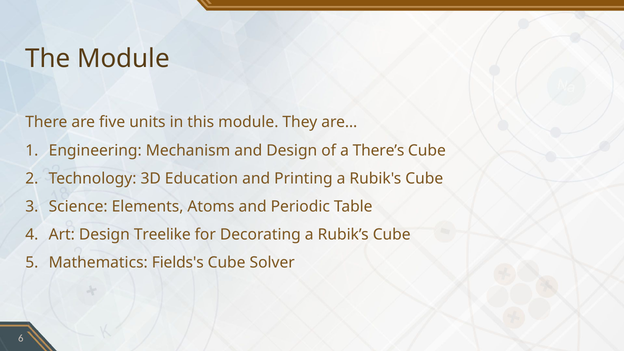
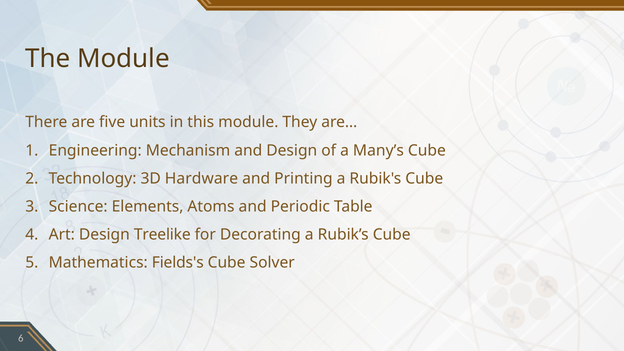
There’s: There’s -> Many’s
Education: Education -> Hardware
